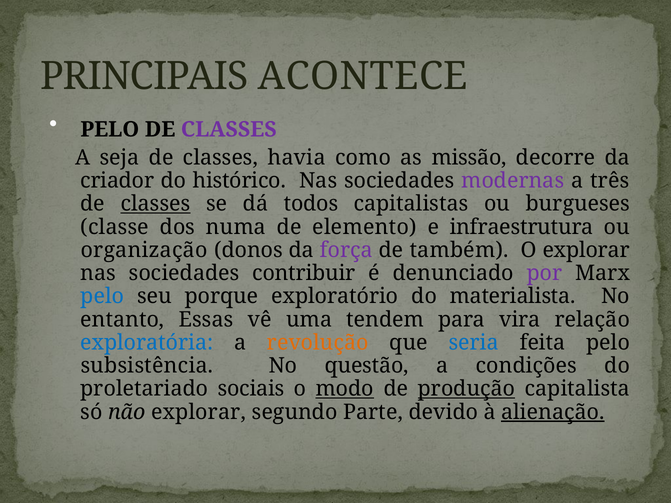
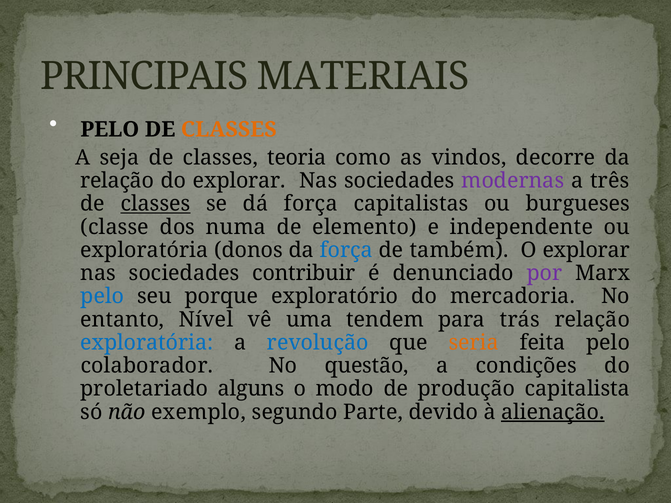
ACONTECE: ACONTECE -> MATERIAIS
CLASSES at (229, 129) colour: purple -> orange
havia: havia -> teoria
missão: missão -> vindos
criador at (117, 181): criador -> relação
do histórico: histórico -> explorar
dá todos: todos -> força
infraestrutura: infraestrutura -> independente
organização at (144, 250): organização -> exploratória
força at (346, 250) colour: purple -> blue
materialista: materialista -> mercadoria
Essas: Essas -> Nível
vira: vira -> trás
revolução colour: orange -> blue
seria colour: blue -> orange
subsistência: subsistência -> colaborador
sociais: sociais -> alguns
modo underline: present -> none
produção underline: present -> none
não explorar: explorar -> exemplo
